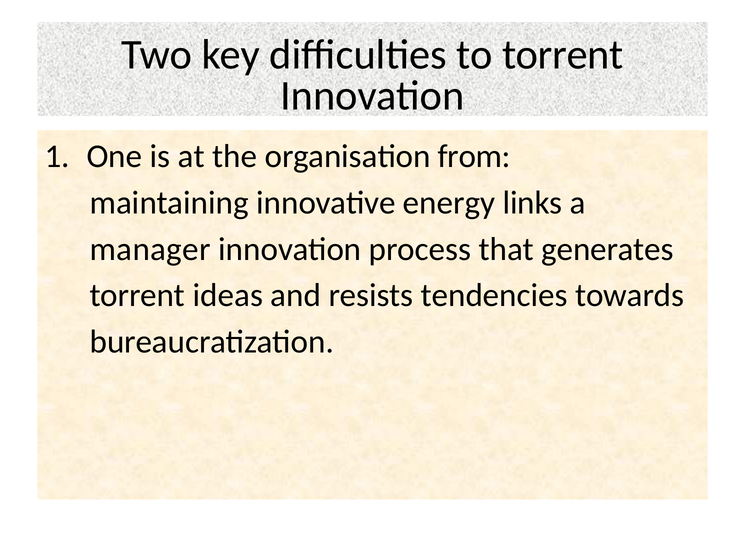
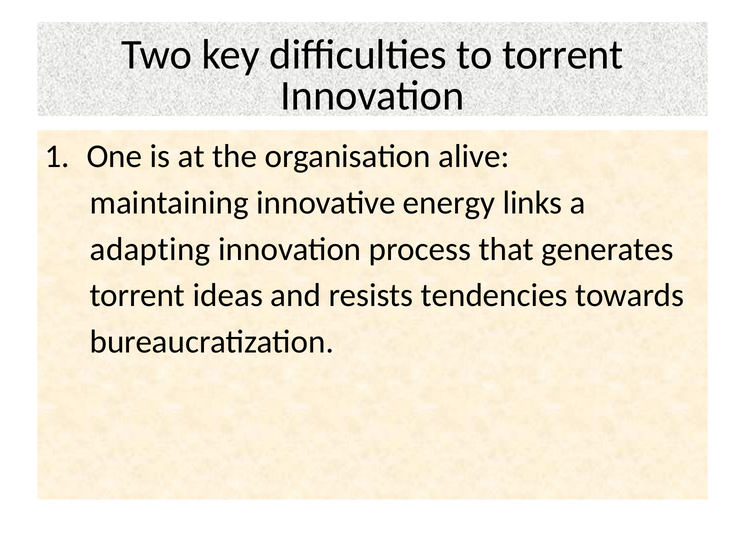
from: from -> alive
manager: manager -> adapting
